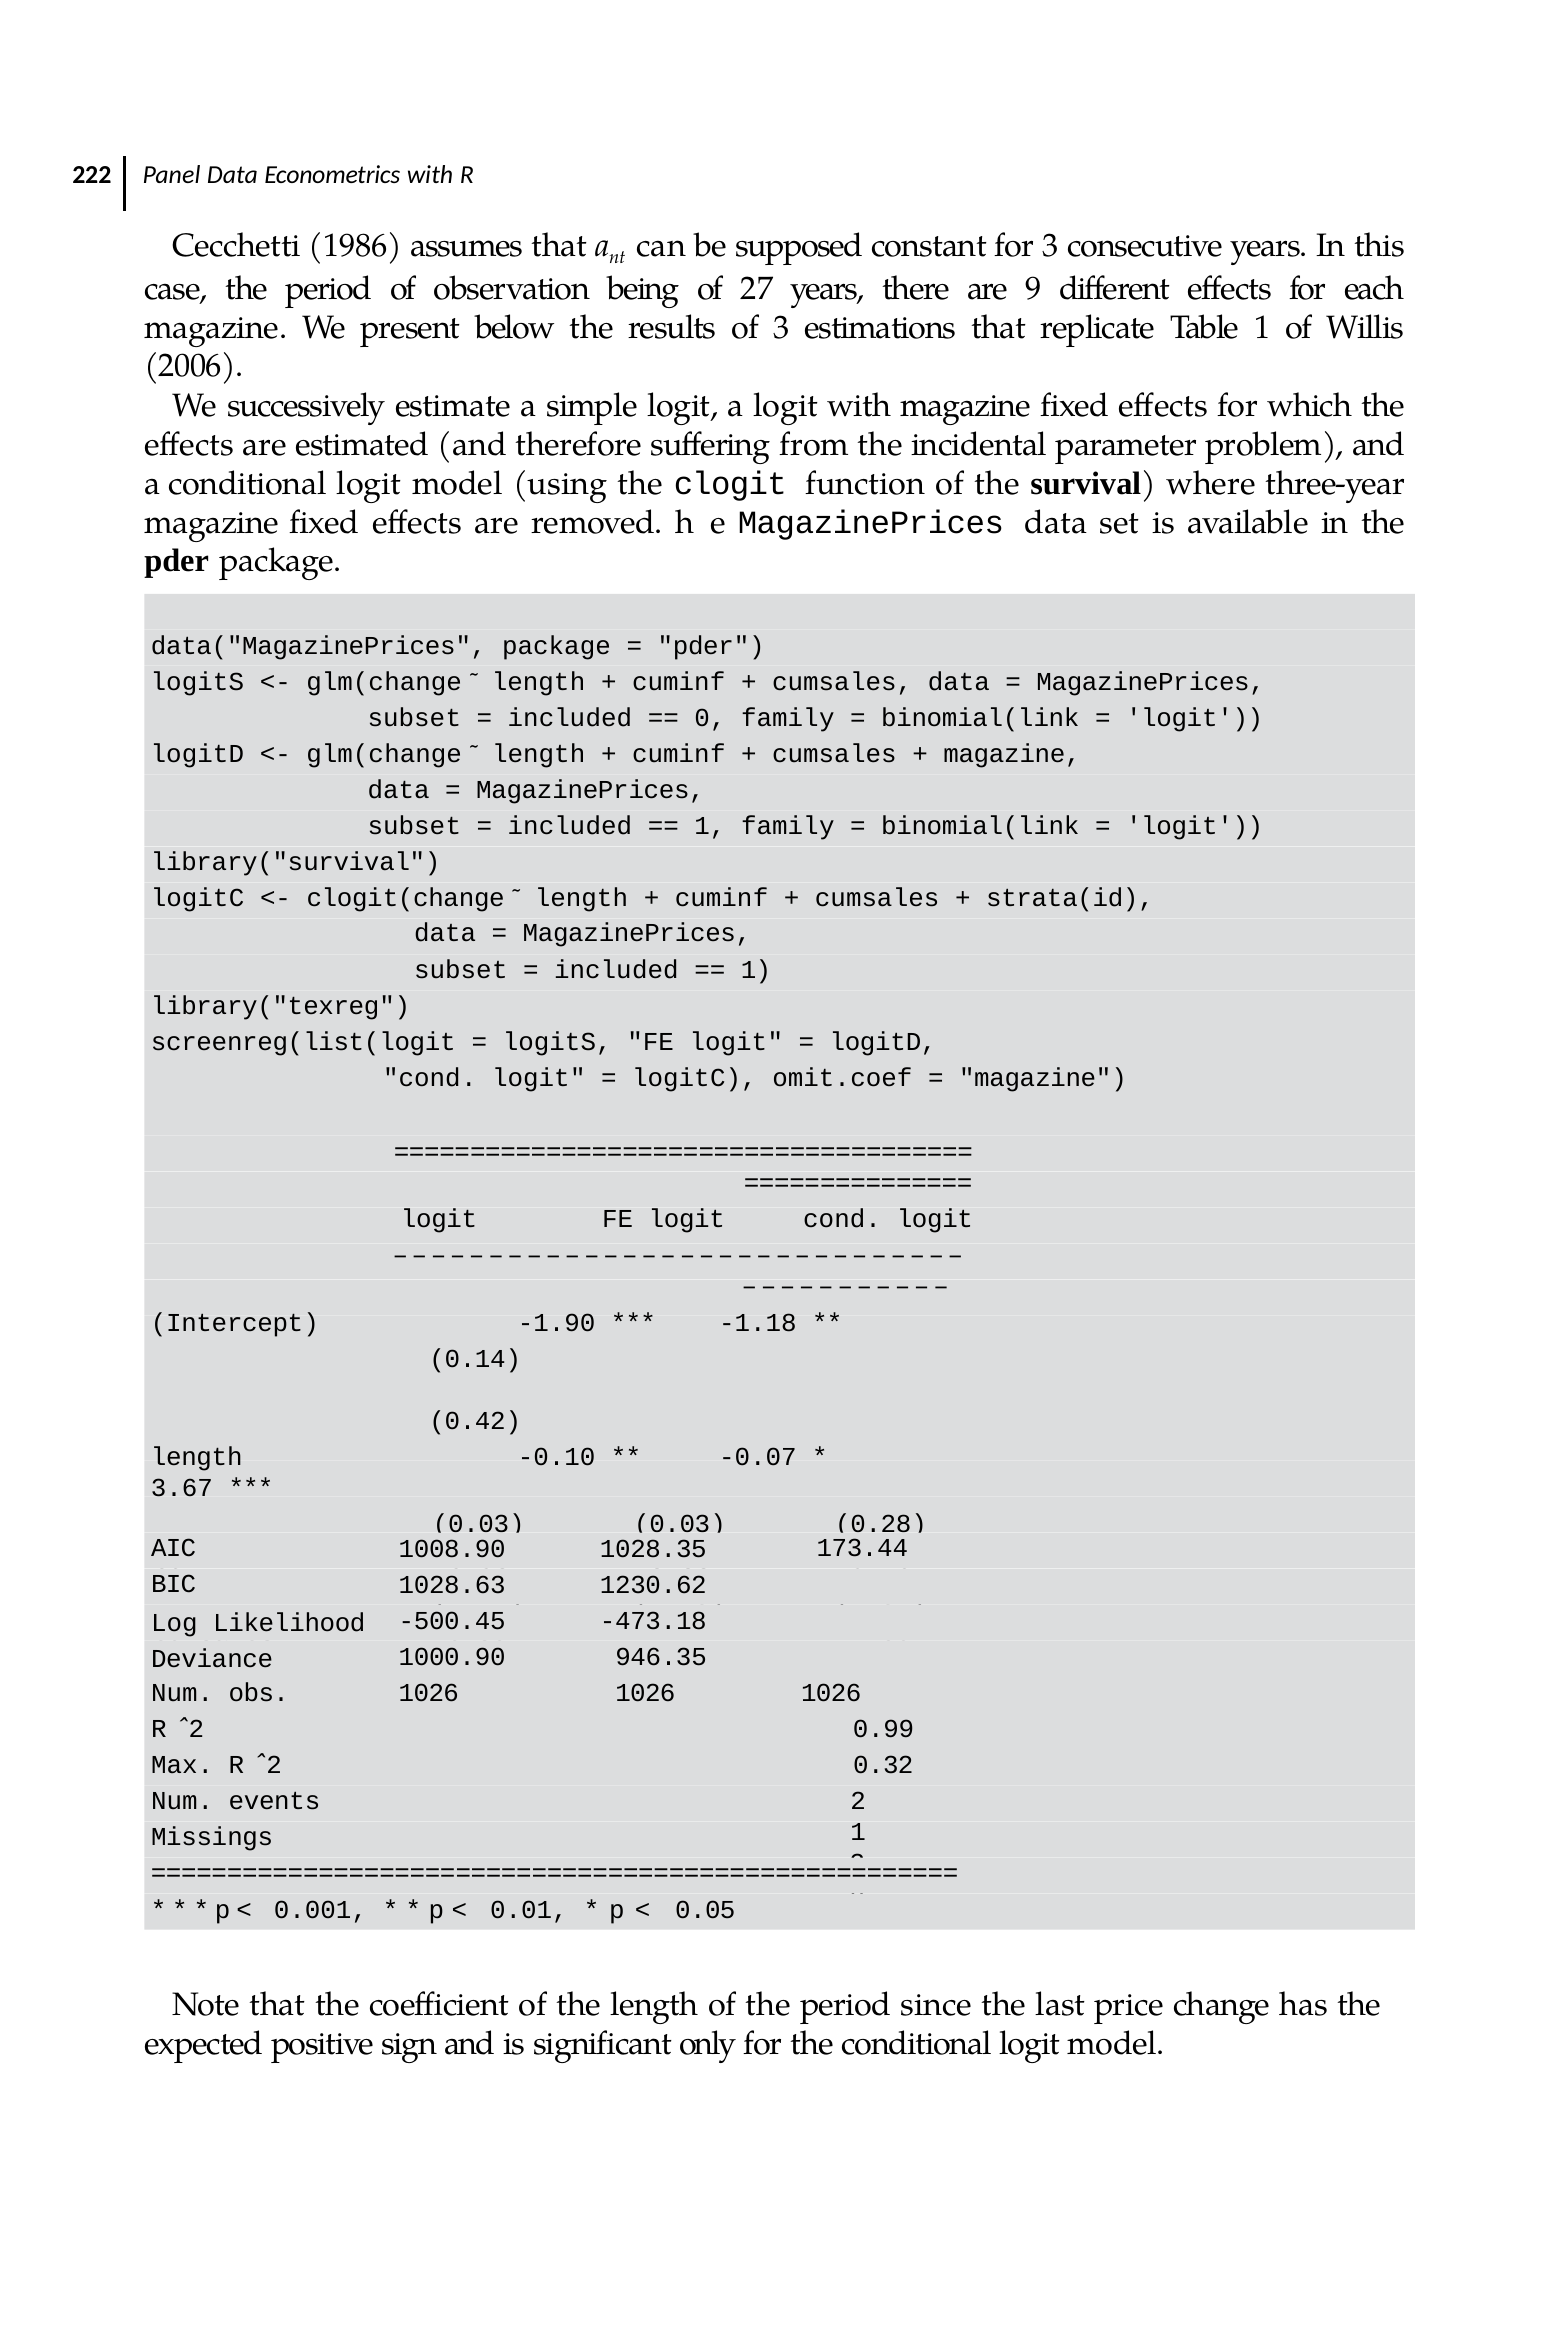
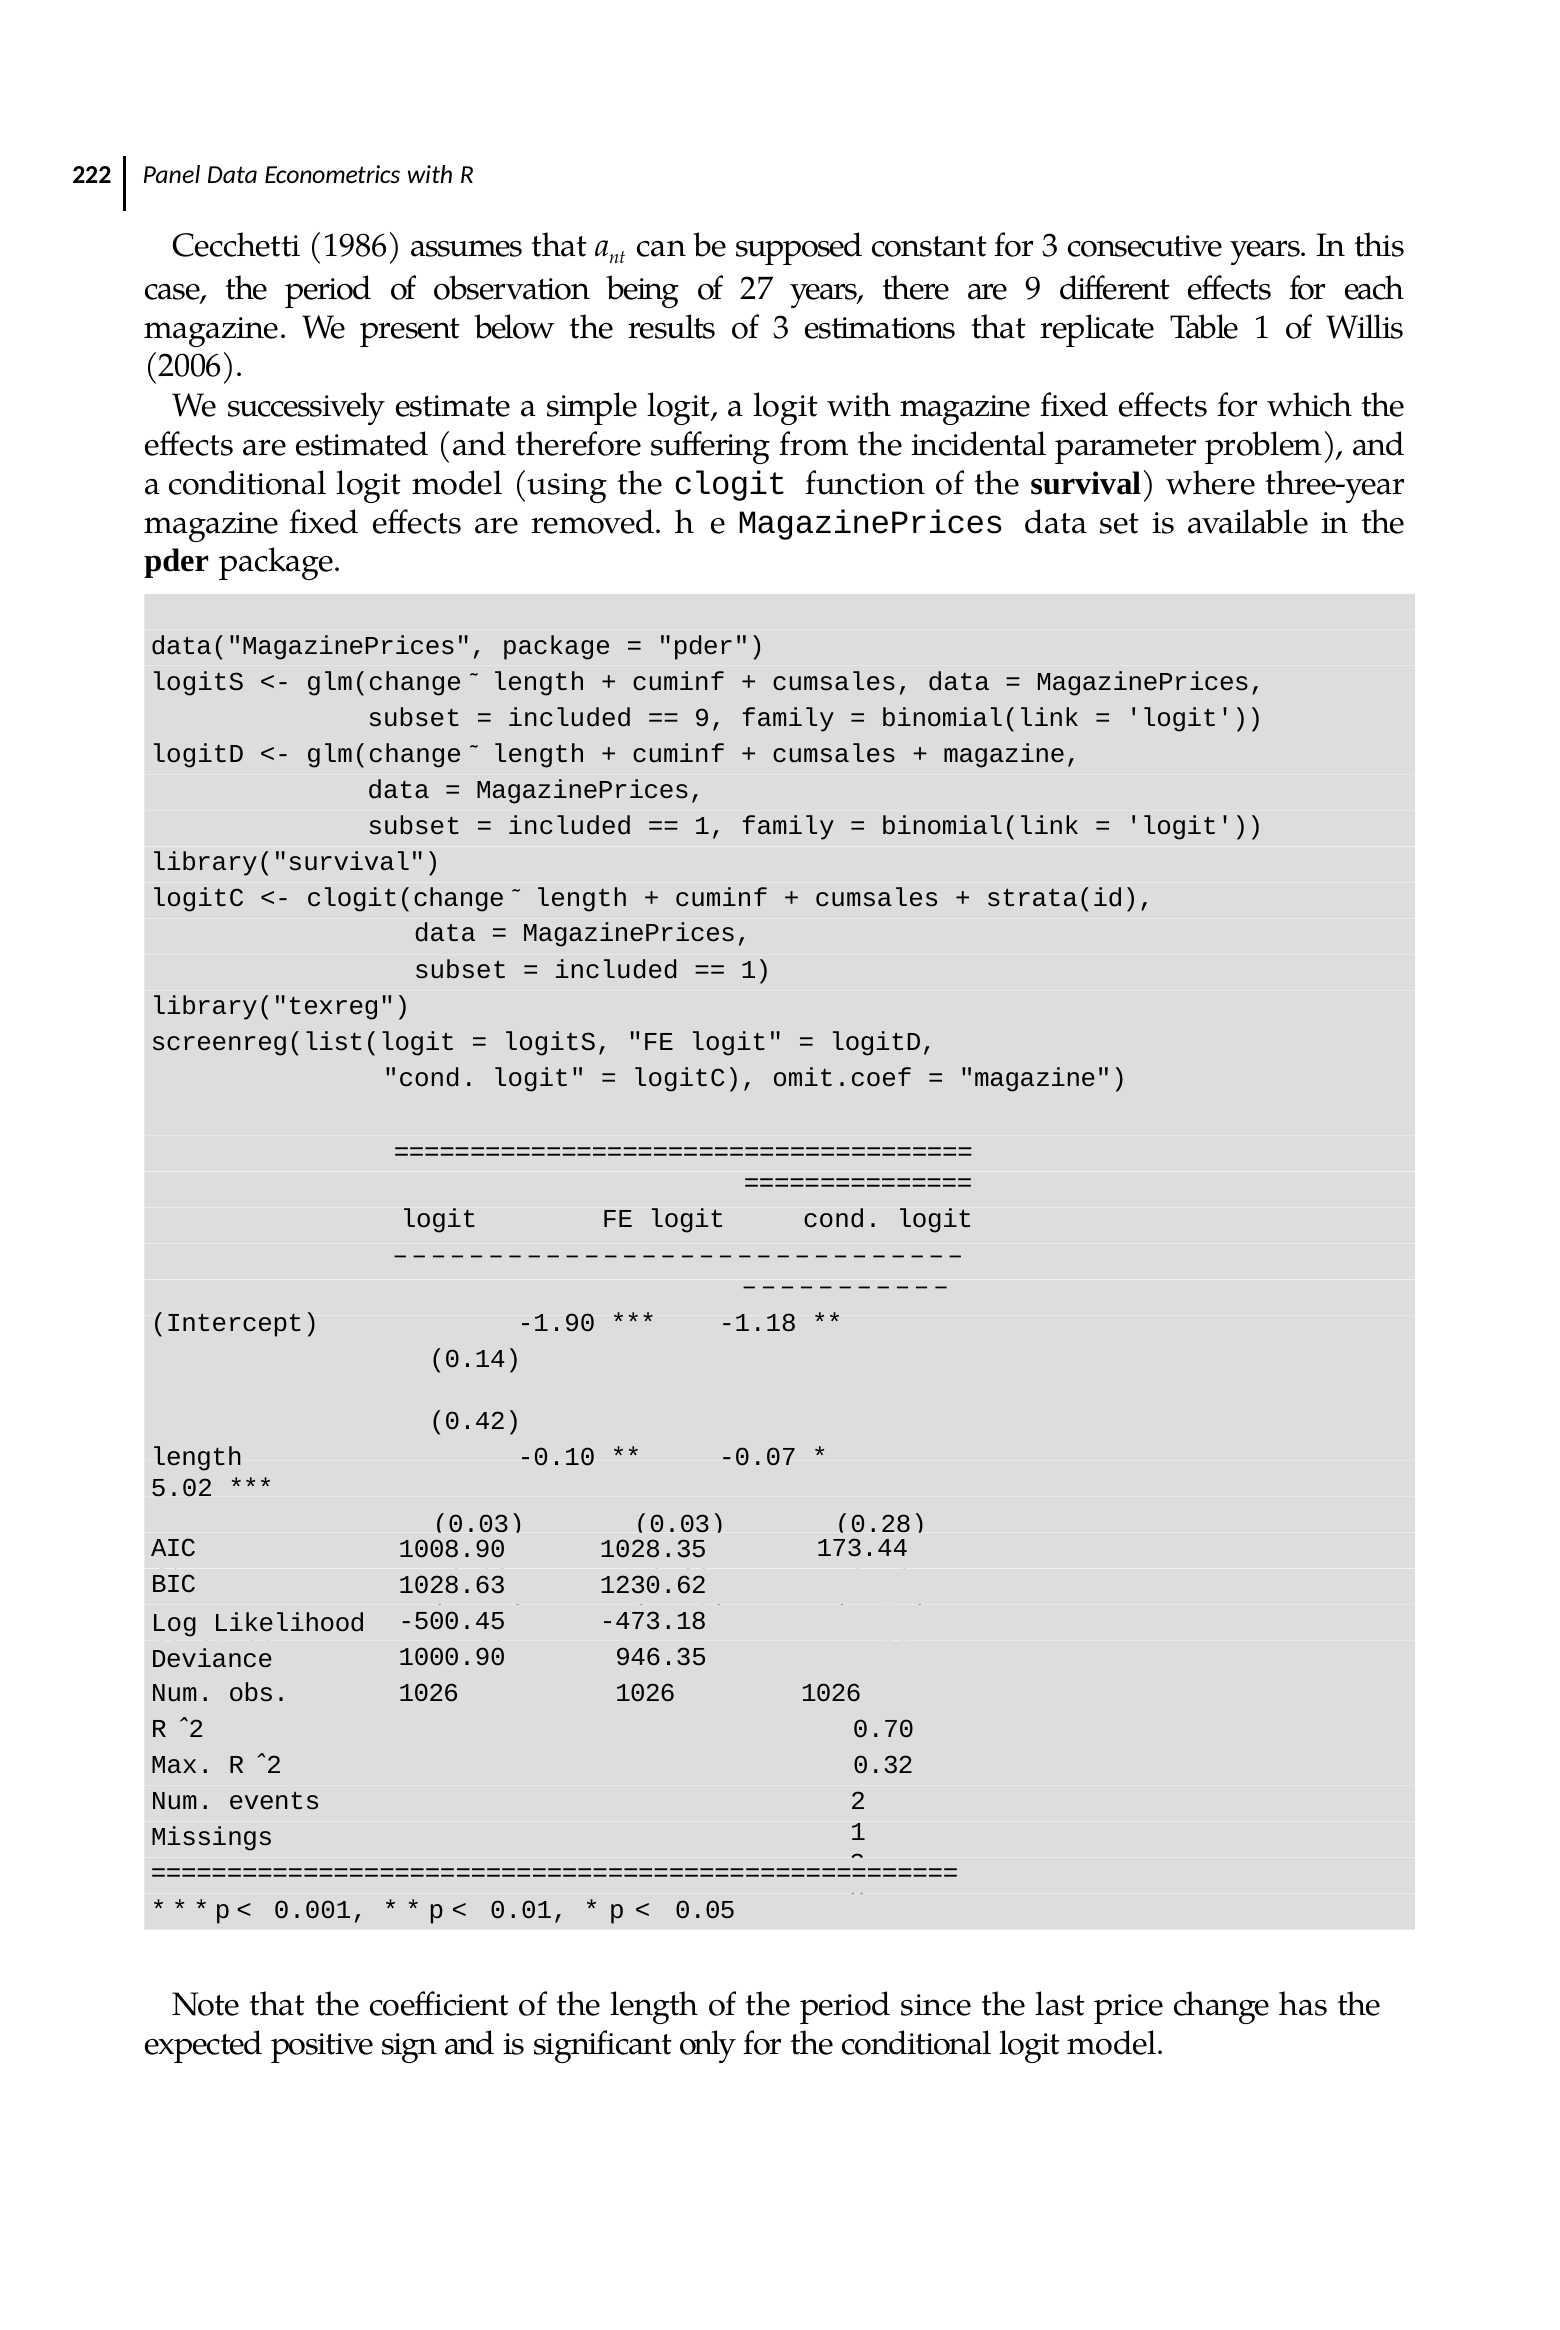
0 at (710, 718): 0 -> 9
3.67: 3.67 -> 5.02
0.99: 0.99 -> 0.70
